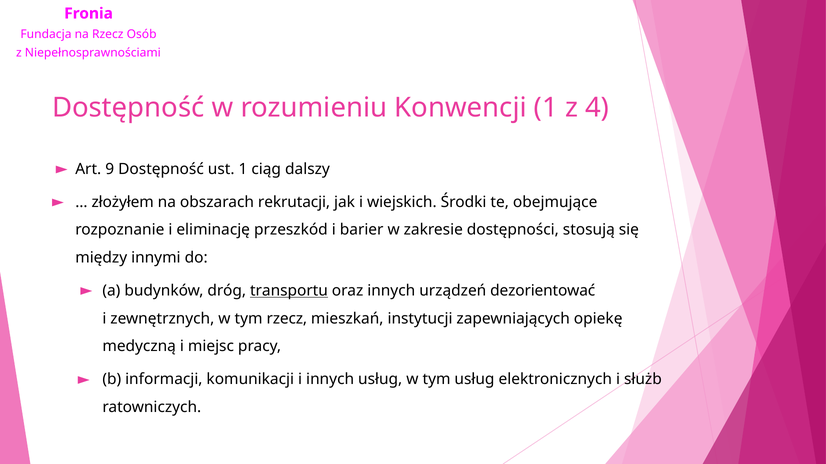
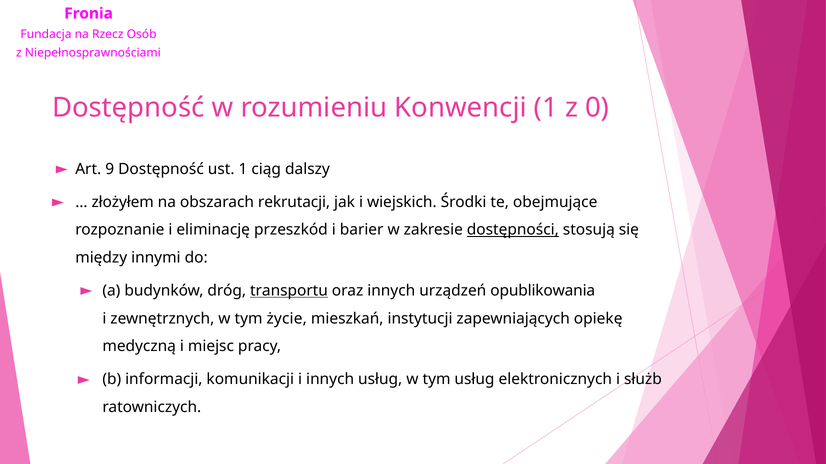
4: 4 -> 0
dostępności underline: none -> present
dezorientować: dezorientować -> opublikowania
tym rzecz: rzecz -> życie
